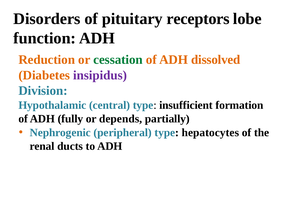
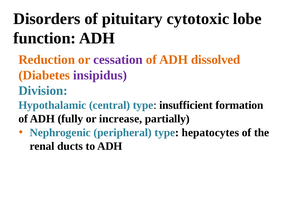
receptors: receptors -> cytotoxic
cessation colour: green -> purple
depends: depends -> increase
